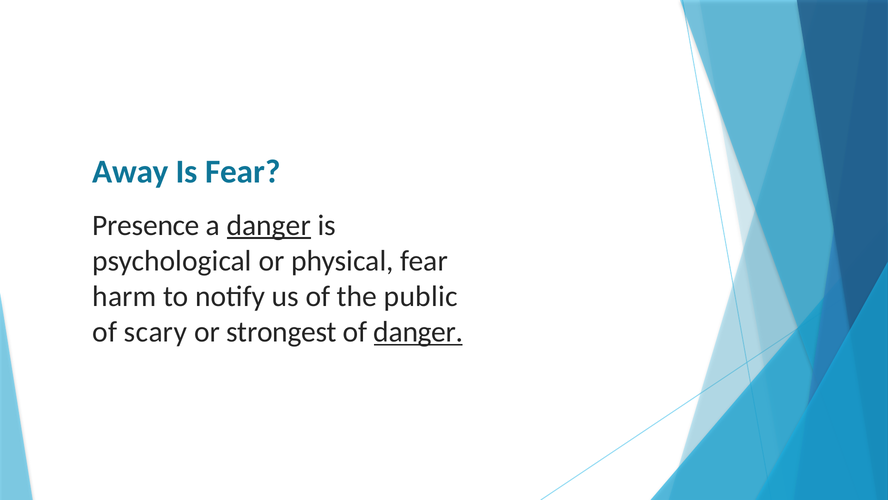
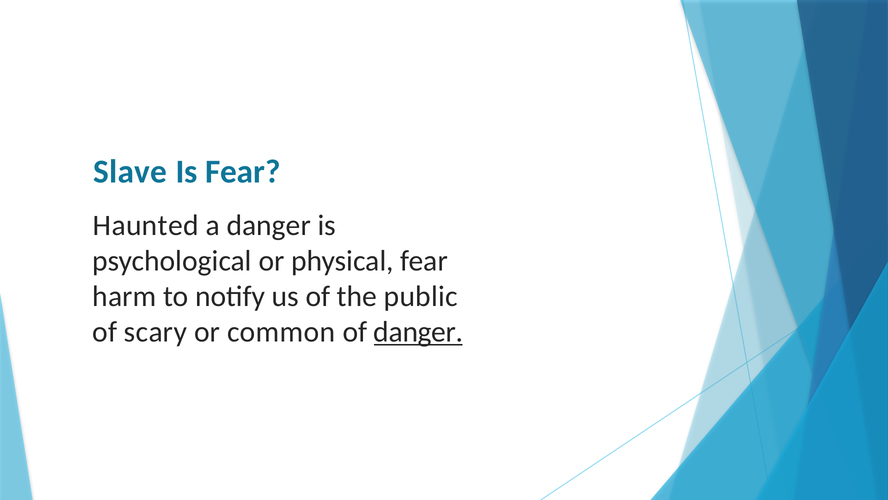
Away: Away -> Slave
Presence: Presence -> Haunted
danger at (269, 225) underline: present -> none
strongest: strongest -> common
